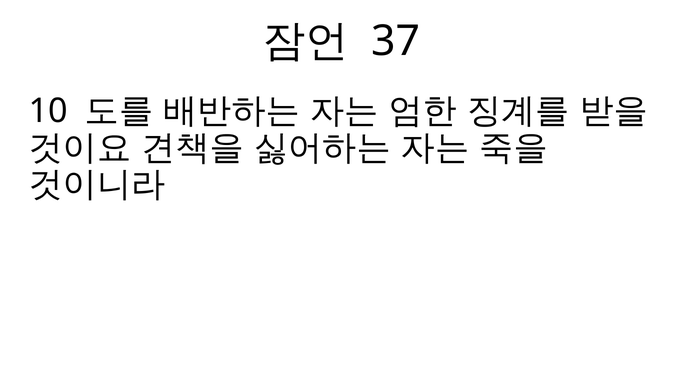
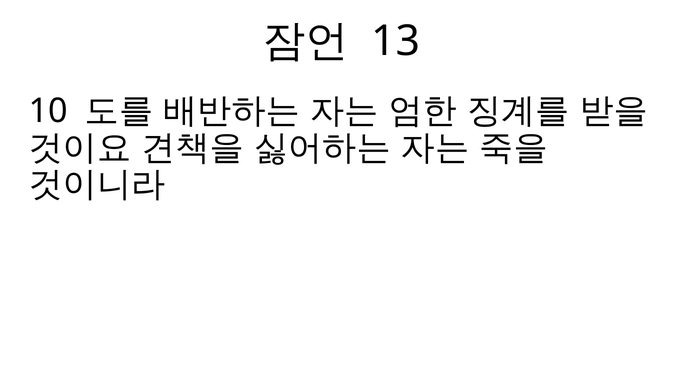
37: 37 -> 13
